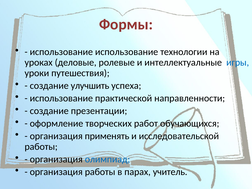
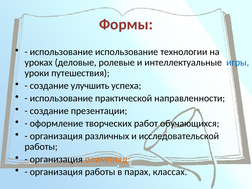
применять: применять -> различных
олимпиад colour: blue -> orange
учитель: учитель -> классах
